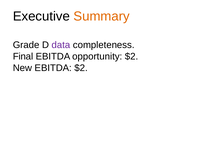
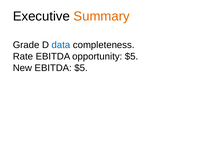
data colour: purple -> blue
Final: Final -> Rate
opportunity $2: $2 -> $5
EBITDA $2: $2 -> $5
